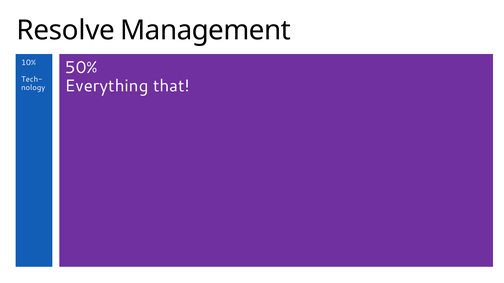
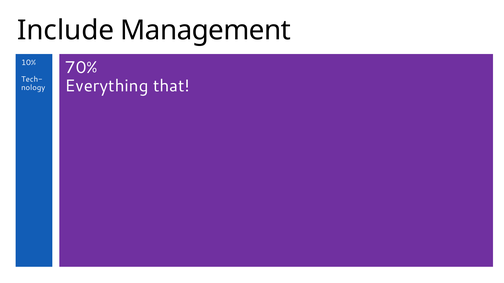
Resolve: Resolve -> Include
50%: 50% -> 70%
